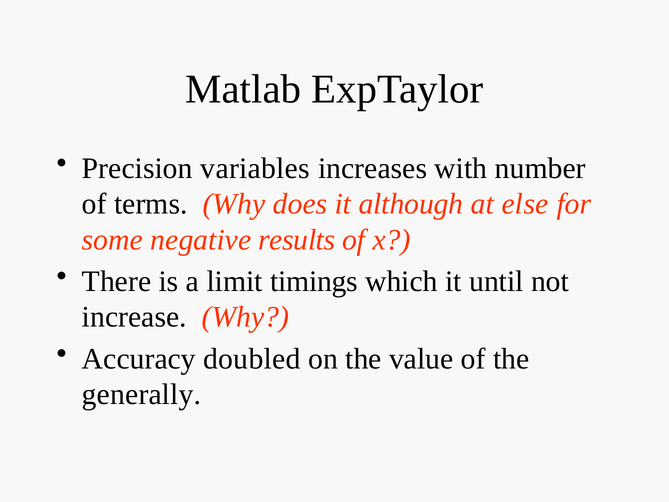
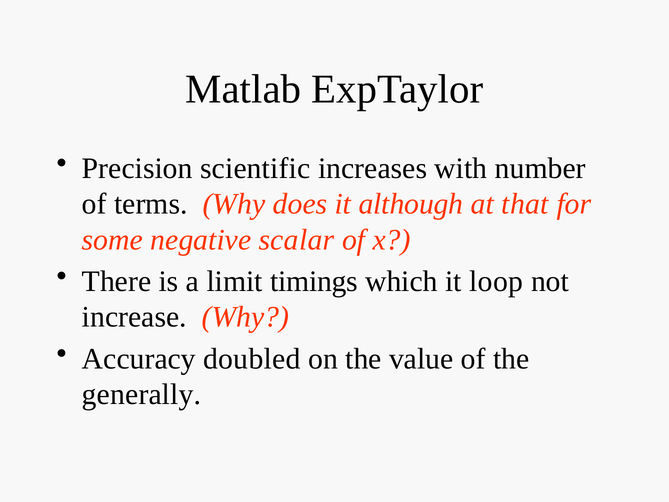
variables: variables -> scientific
else: else -> that
results: results -> scalar
until: until -> loop
